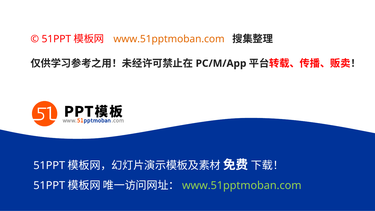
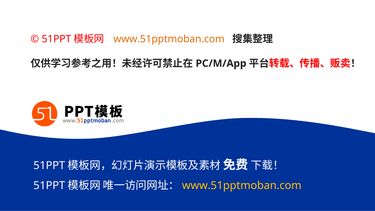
www.51pptmoban.com at (242, 185) colour: light green -> yellow
